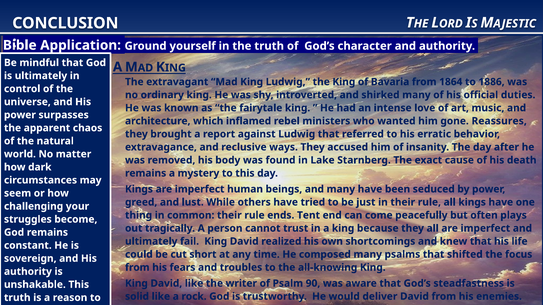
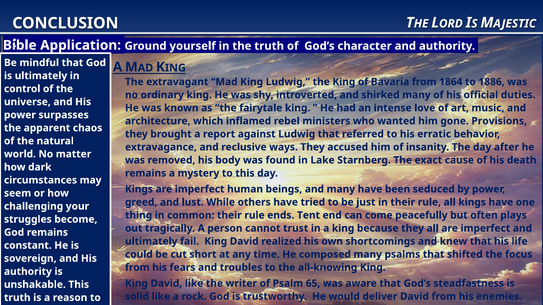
Reassures: Reassures -> Provisions
90: 90 -> 65
